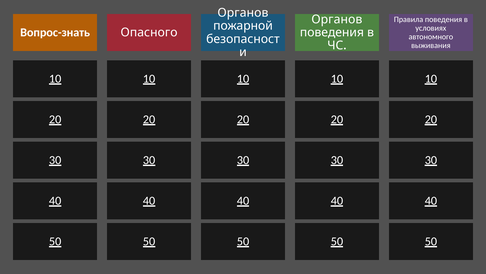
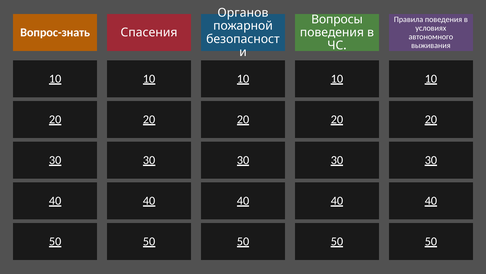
Органов at (337, 19): Органов -> Вопросы
Опасного: Опасного -> Спасения
